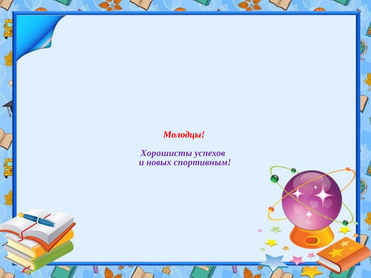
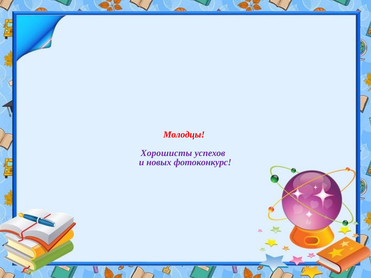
спортивным: спортивным -> фотоконкурс
